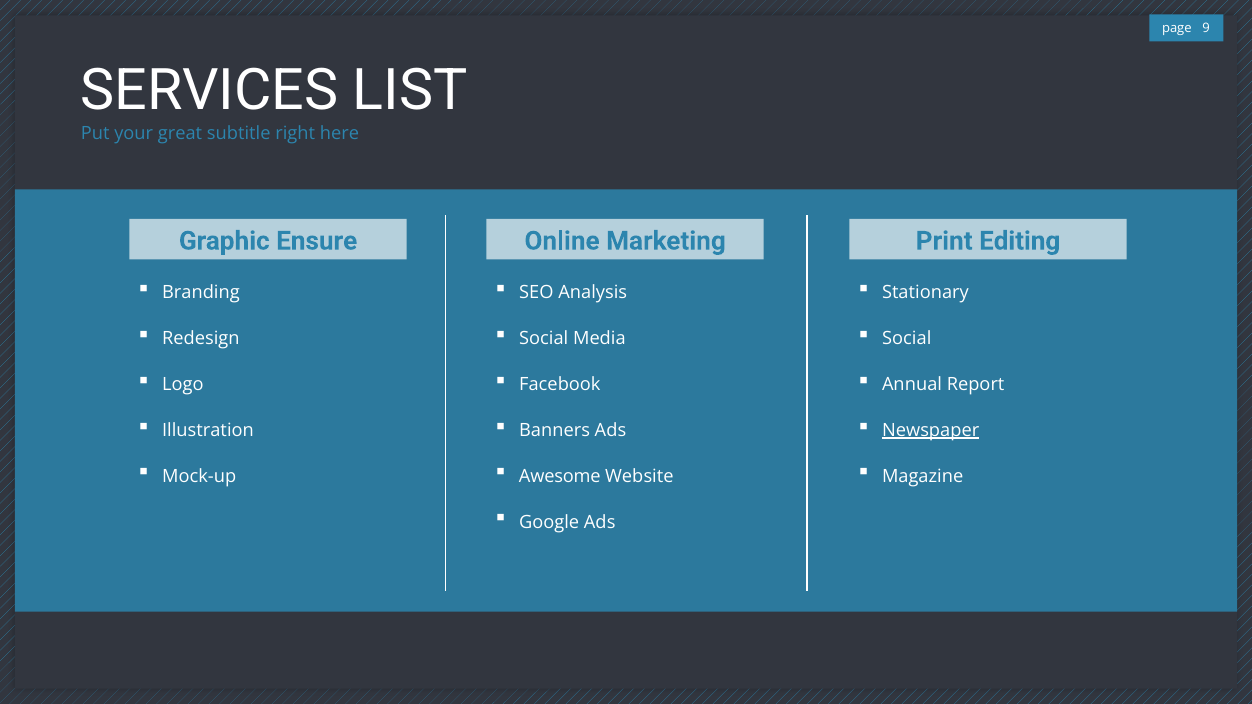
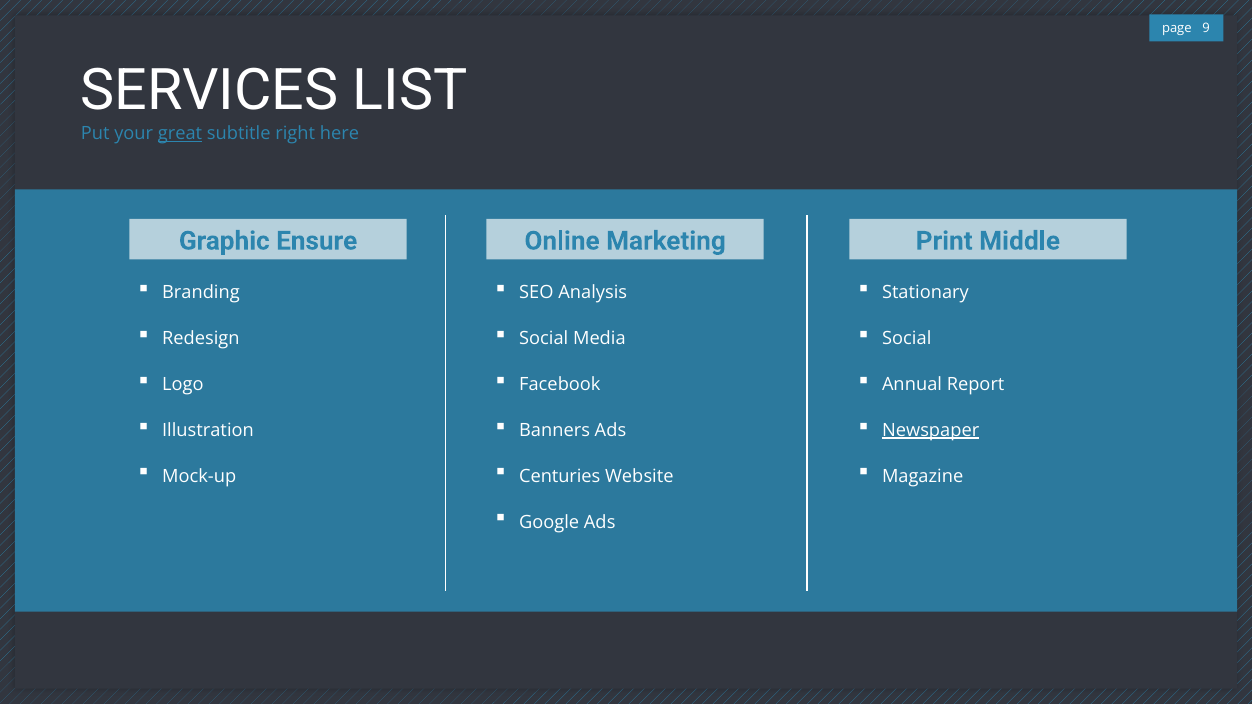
great underline: none -> present
Editing: Editing -> Middle
Awesome: Awesome -> Centuries
